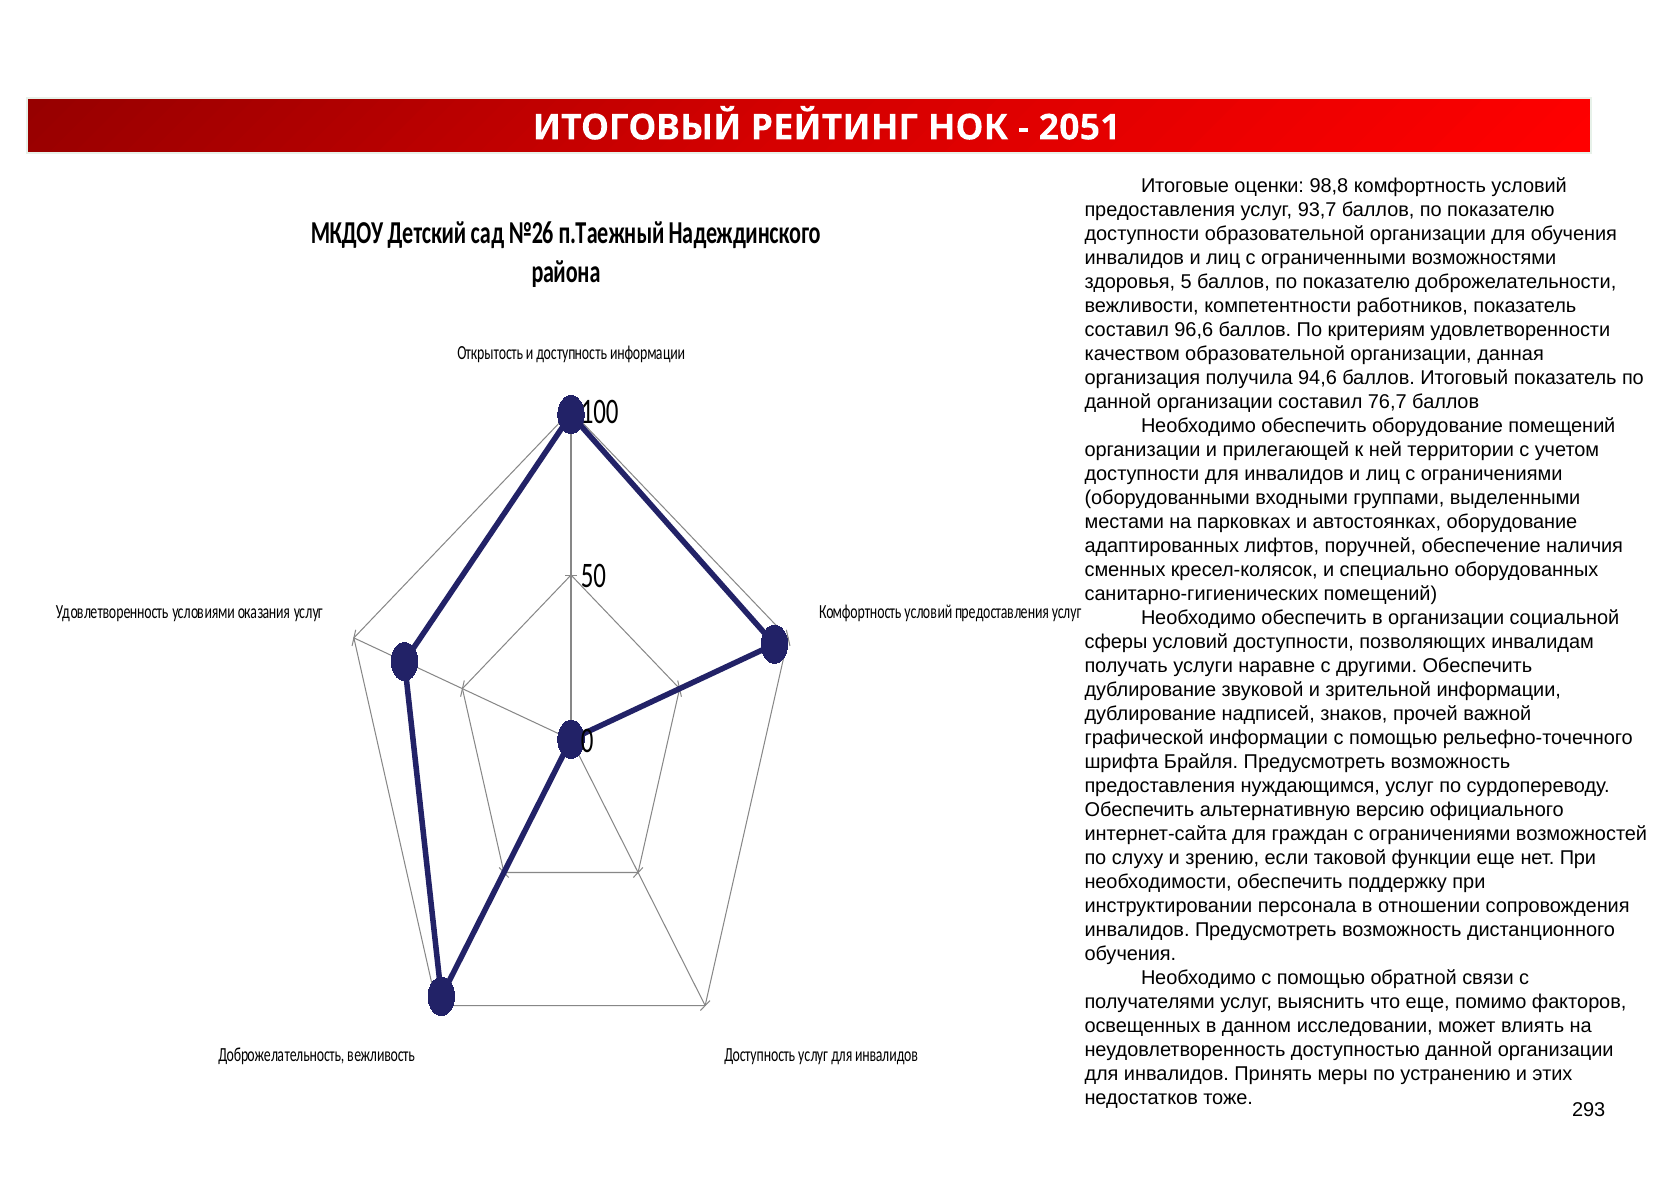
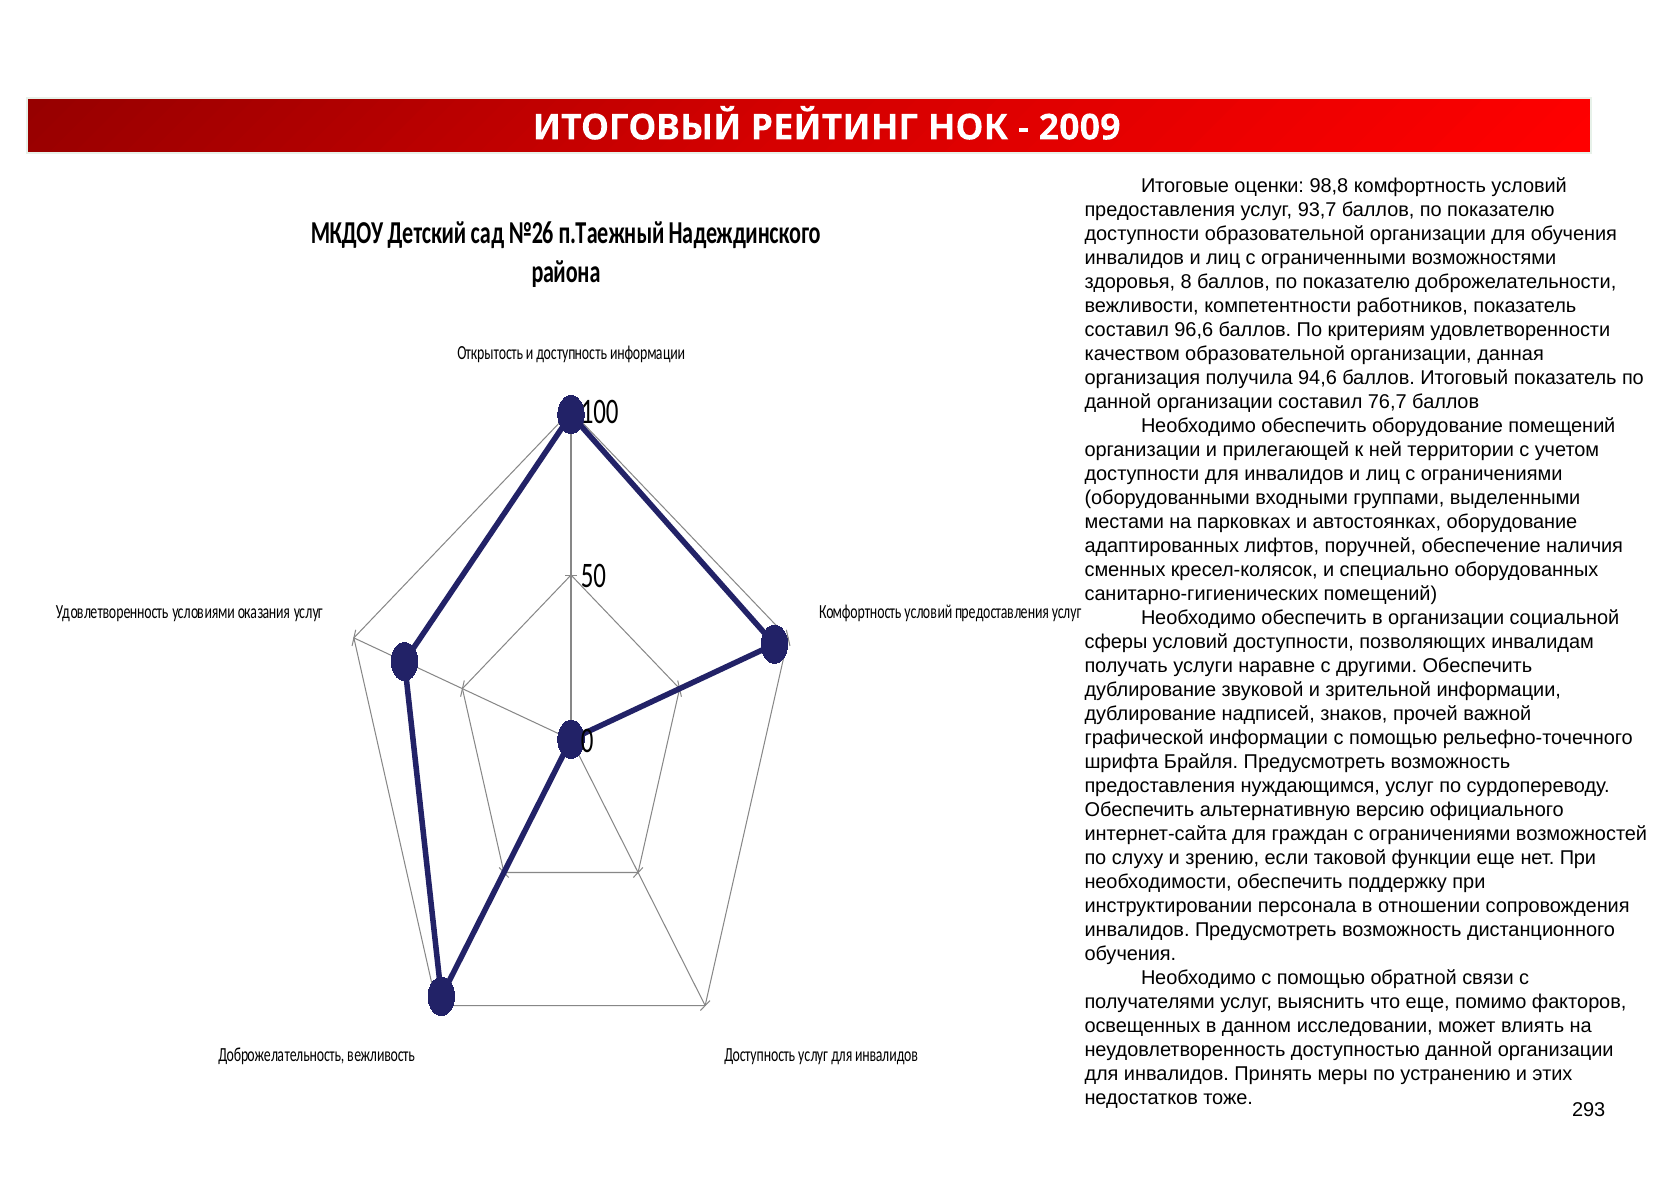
2051: 2051 -> 2009
5: 5 -> 8
